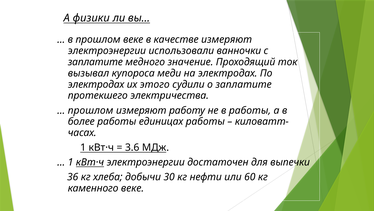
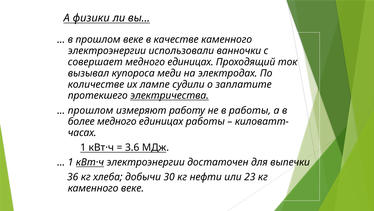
качестве измеряют: измеряют -> каменного
заплатите at (95, 62): заплатите -> совершает
значение at (190, 62): значение -> единицах
электродах at (96, 84): электродах -> количестве
этого: этого -> лампе
электричества underline: none -> present
более работы: работы -> медного
60: 60 -> 23
